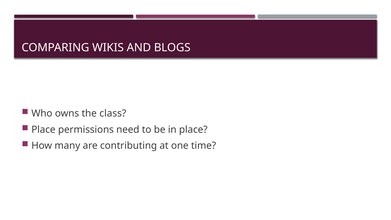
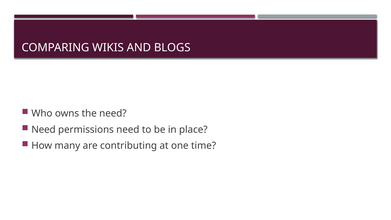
the class: class -> need
Place at (43, 130): Place -> Need
